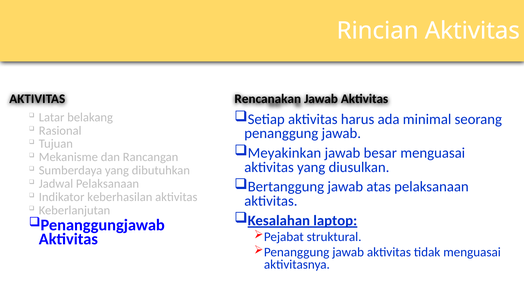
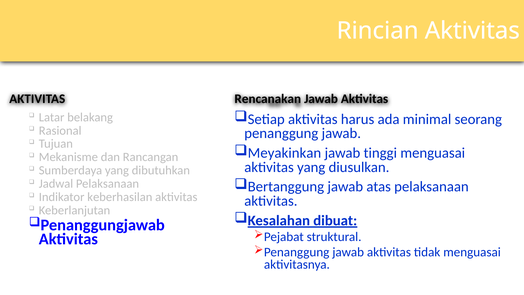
besar: besar -> tinggi
laptop: laptop -> dibuat
